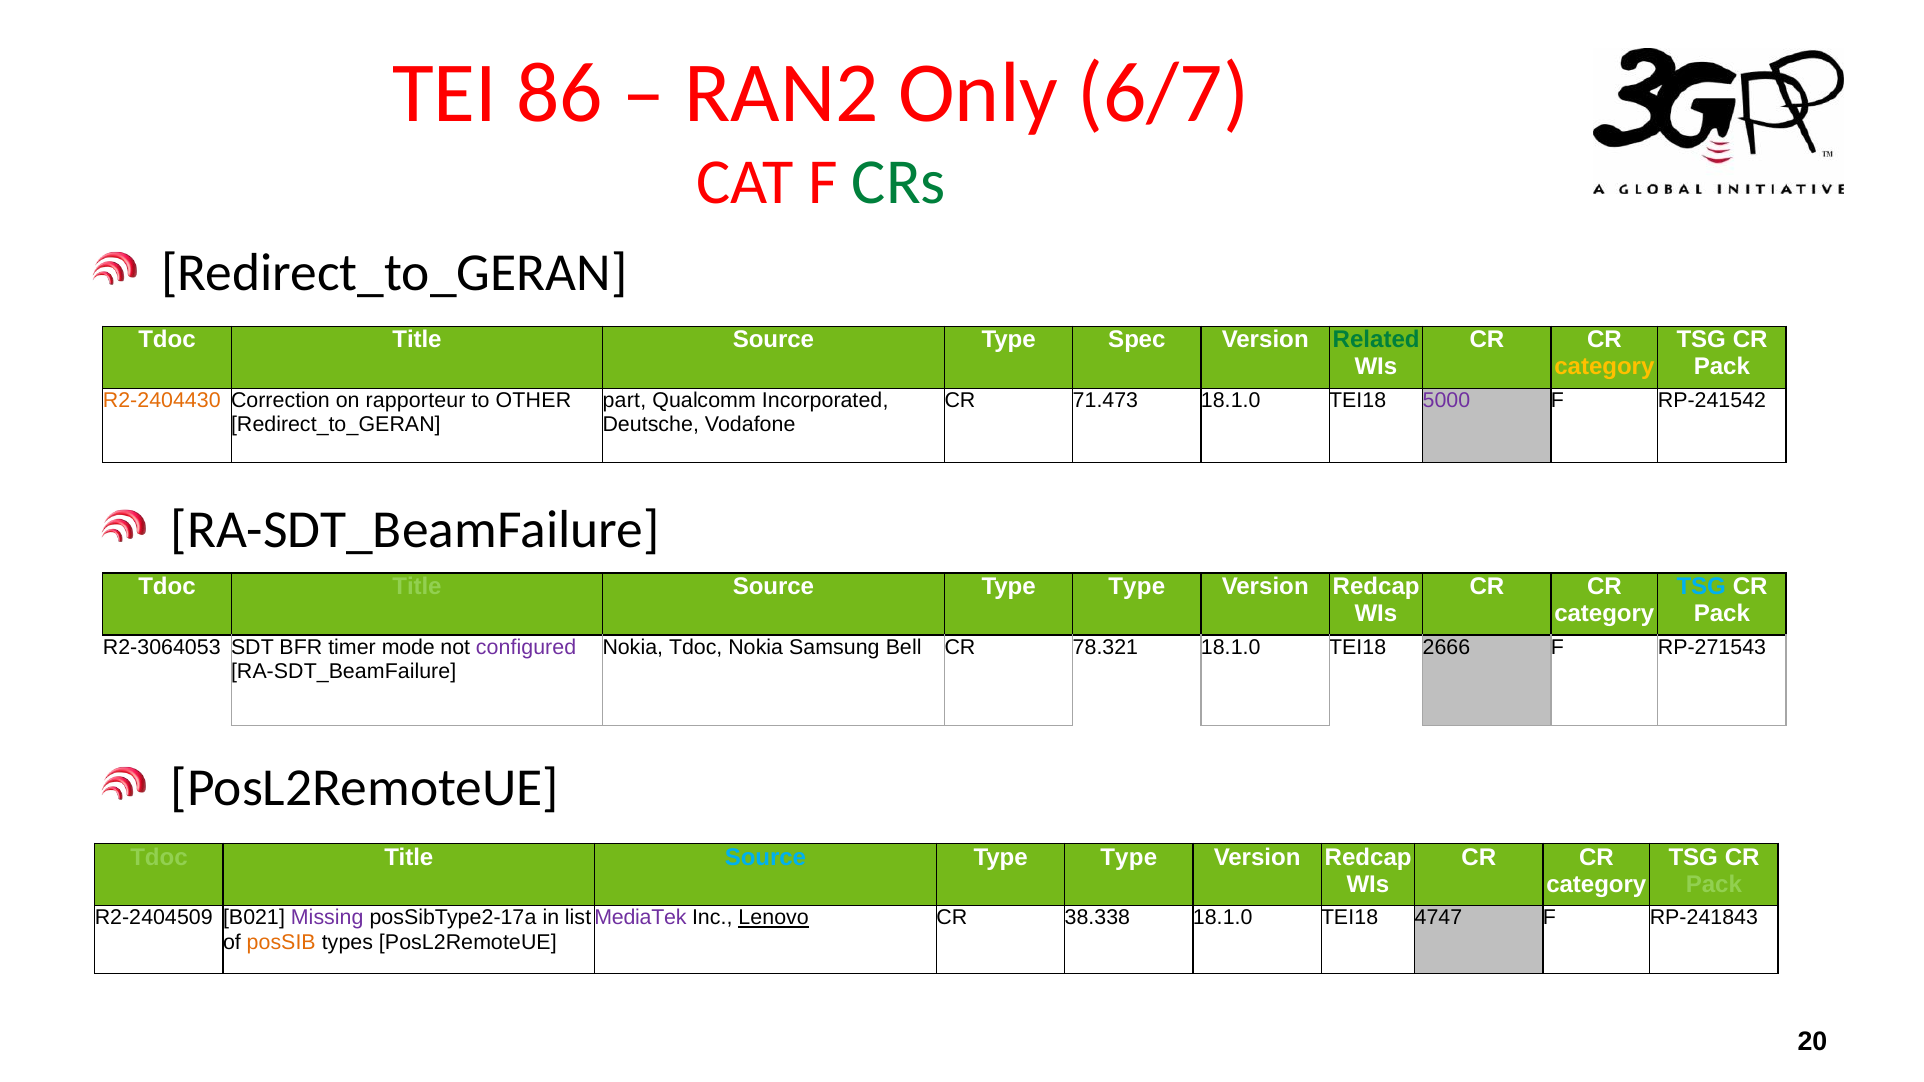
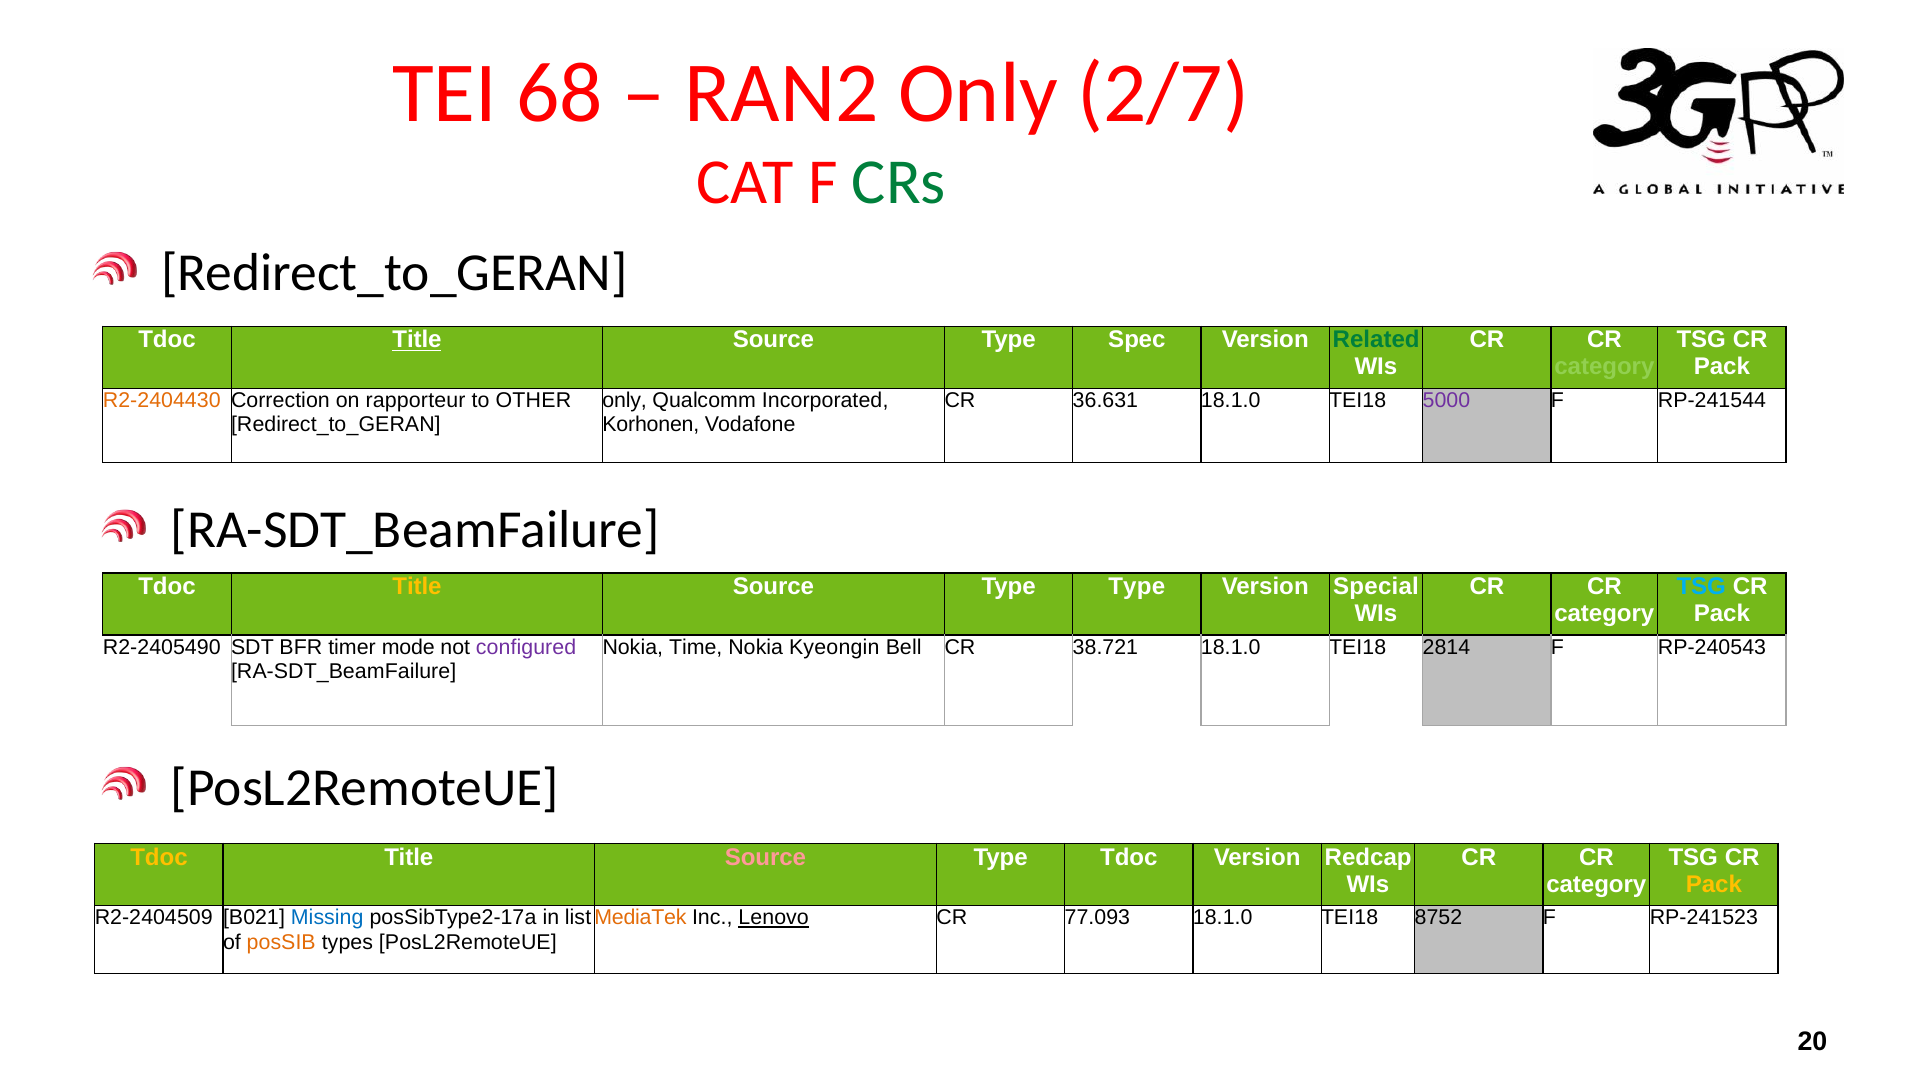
86: 86 -> 68
6/7: 6/7 -> 2/7
Title at (417, 340) underline: none -> present
category at (1604, 367) colour: yellow -> light green
part at (624, 401): part -> only
71.473: 71.473 -> 36.631
RP-241542: RP-241542 -> RP-241544
Deutsche: Deutsche -> Korhonen
Title at (417, 587) colour: light green -> yellow
Redcap at (1376, 587): Redcap -> Special
R2-3064053: R2-3064053 -> R2-2405490
Nokia Tdoc: Tdoc -> Time
Samsung: Samsung -> Kyeongin
78.321: 78.321 -> 38.721
2666: 2666 -> 2814
RP-271543: RP-271543 -> RP-240543
Tdoc at (159, 857) colour: light green -> yellow
Source at (765, 857) colour: light blue -> pink
Type at (1129, 857): Type -> Tdoc
Pack at (1714, 884) colour: light green -> yellow
Missing colour: purple -> blue
MediaTek colour: purple -> orange
38.338: 38.338 -> 77.093
4747: 4747 -> 8752
RP-241843: RP-241843 -> RP-241523
